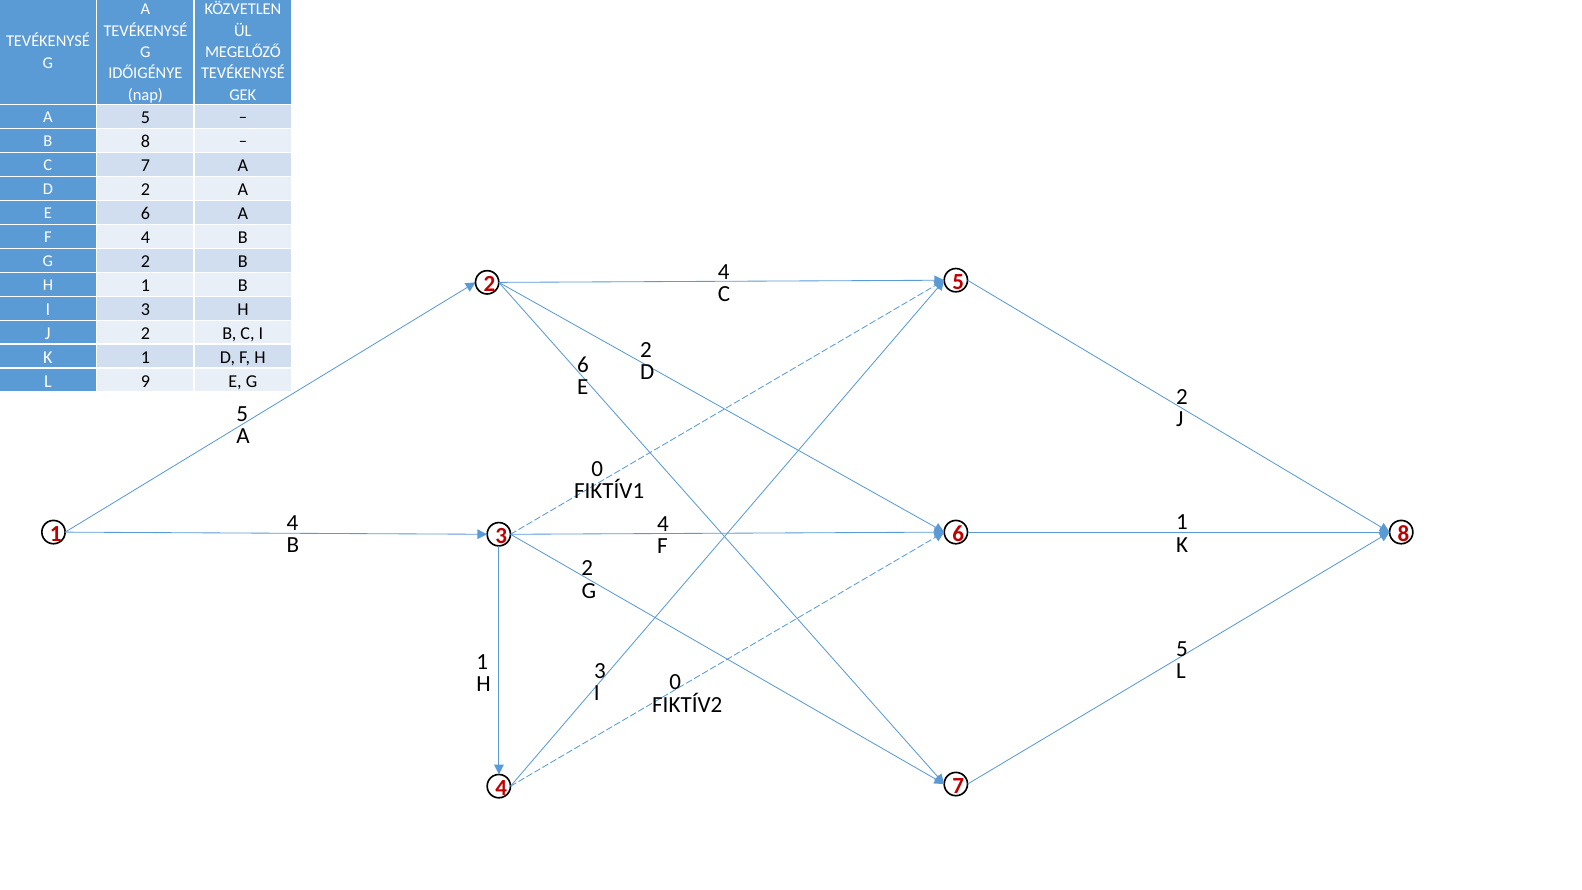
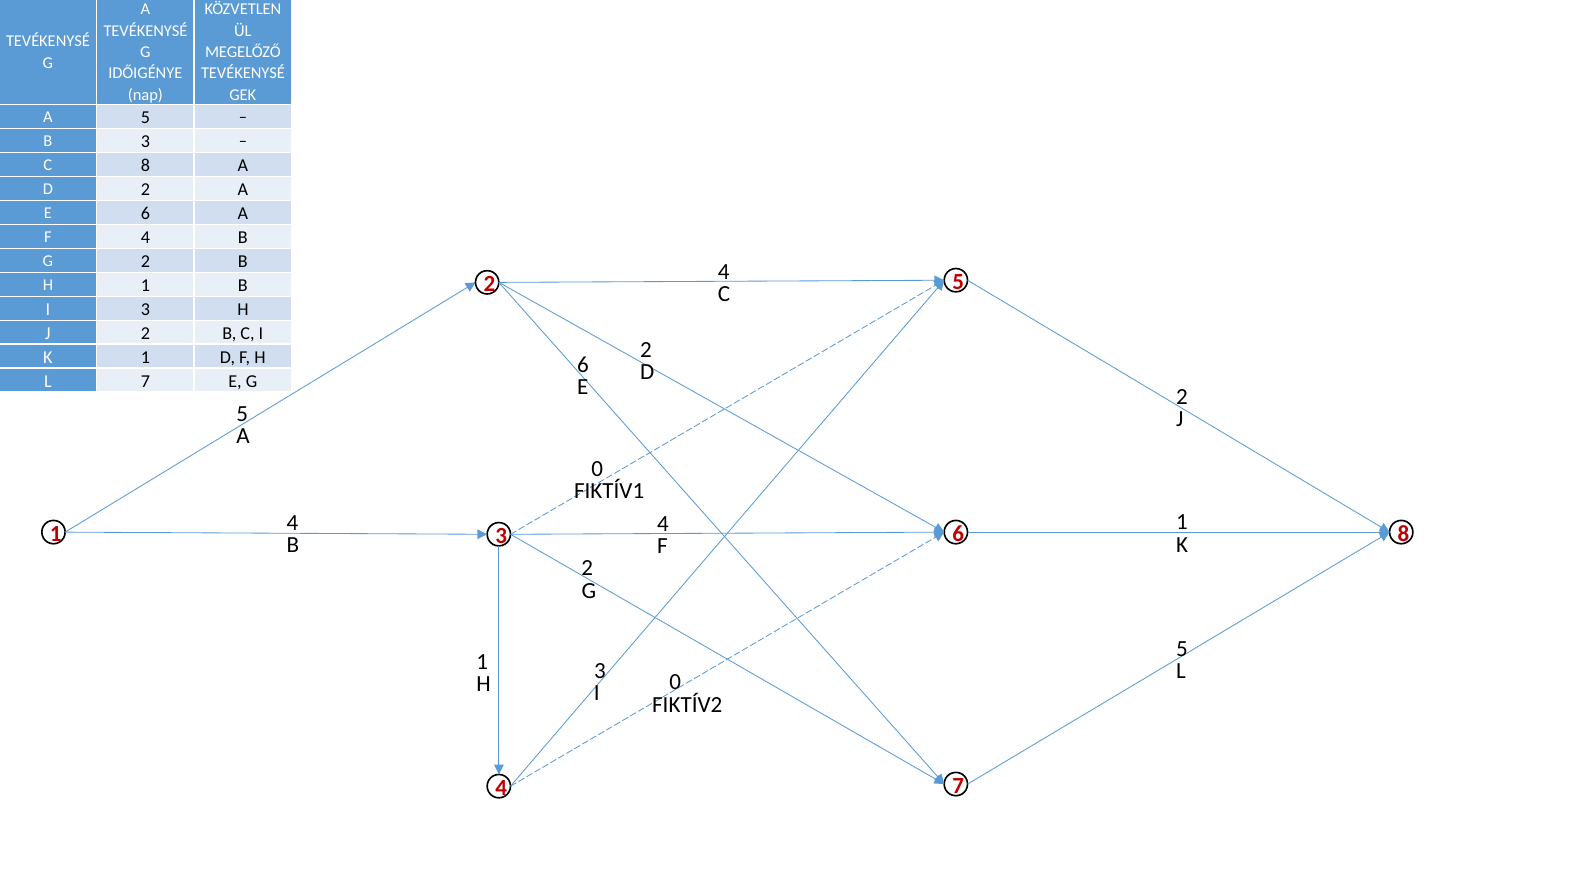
B 8: 8 -> 3
C 7: 7 -> 8
L 9: 9 -> 7
